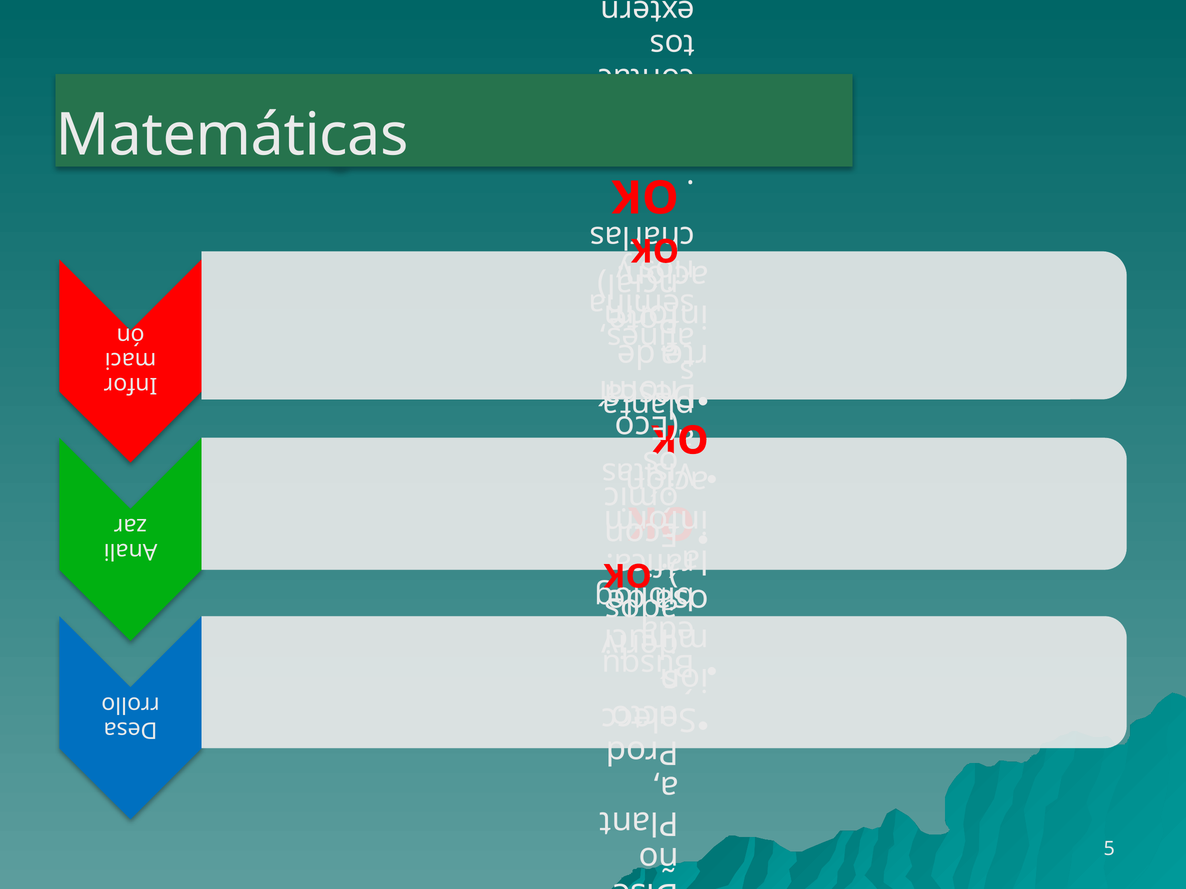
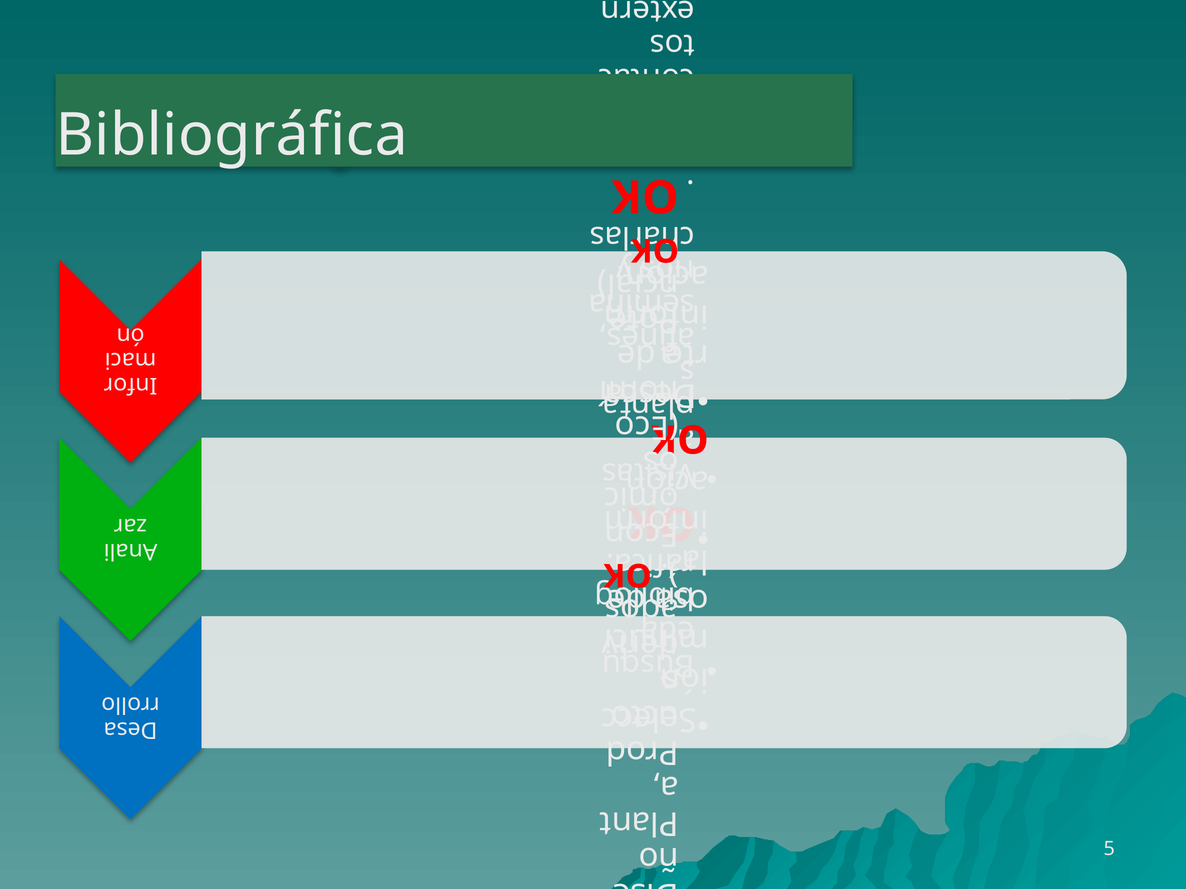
Matemáticas: Matemáticas -> Bibliográfica
